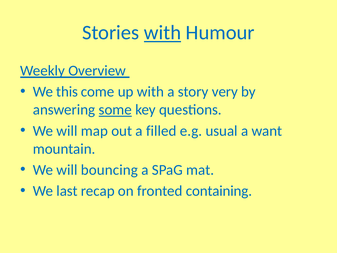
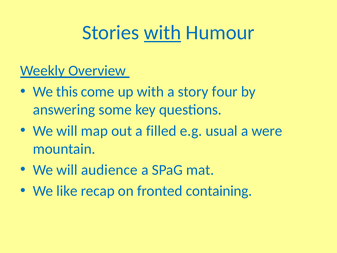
very: very -> four
some underline: present -> none
want: want -> were
bouncing: bouncing -> audience
last: last -> like
